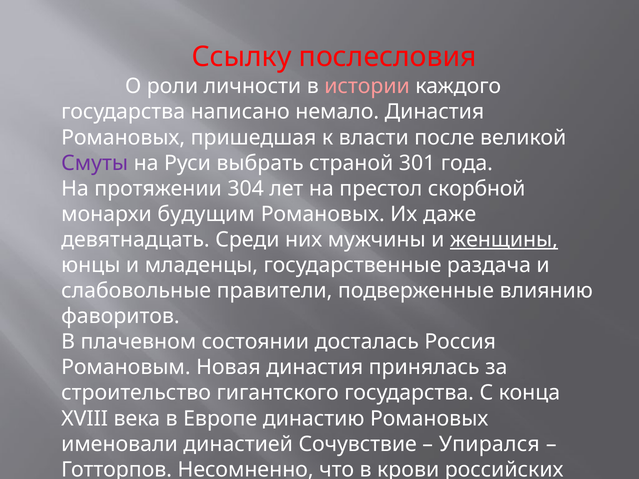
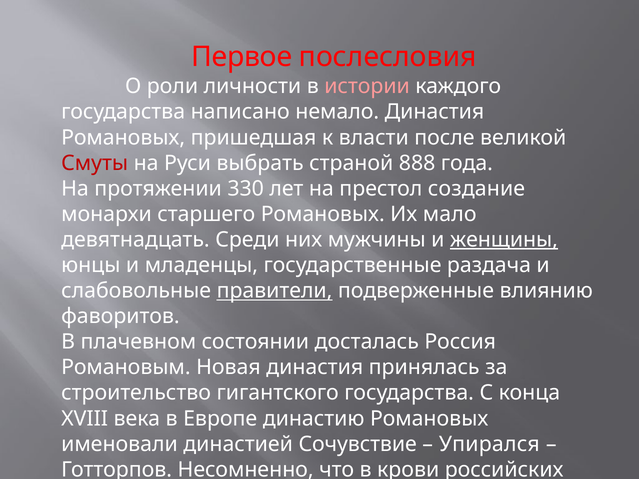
Ссылку: Ссылку -> Первое
Смуты colour: purple -> red
301: 301 -> 888
304: 304 -> 330
скорбной: скорбной -> создание
будущим: будущим -> старшего
даже: даже -> мало
правители underline: none -> present
